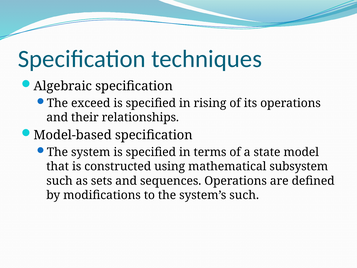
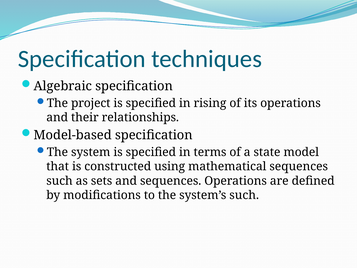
exceed: exceed -> project
mathematical subsystem: subsystem -> sequences
